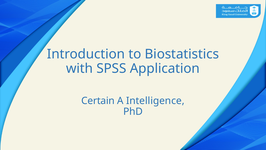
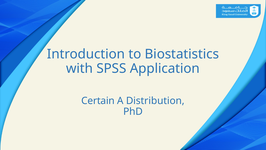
Intelligence: Intelligence -> Distribution
